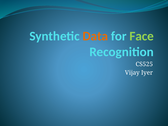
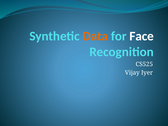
Face colour: light green -> white
